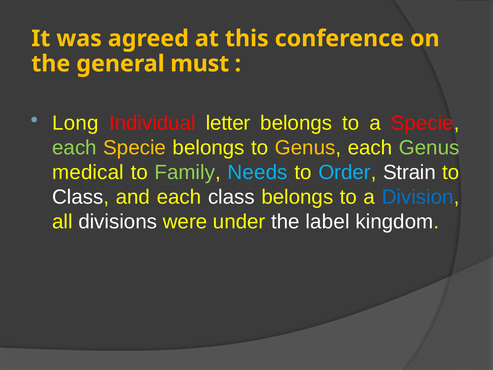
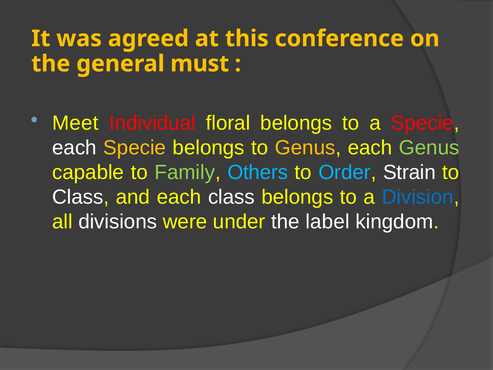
Long: Long -> Meet
letter: letter -> floral
each at (74, 148) colour: light green -> white
medical: medical -> capable
Needs: Needs -> Others
